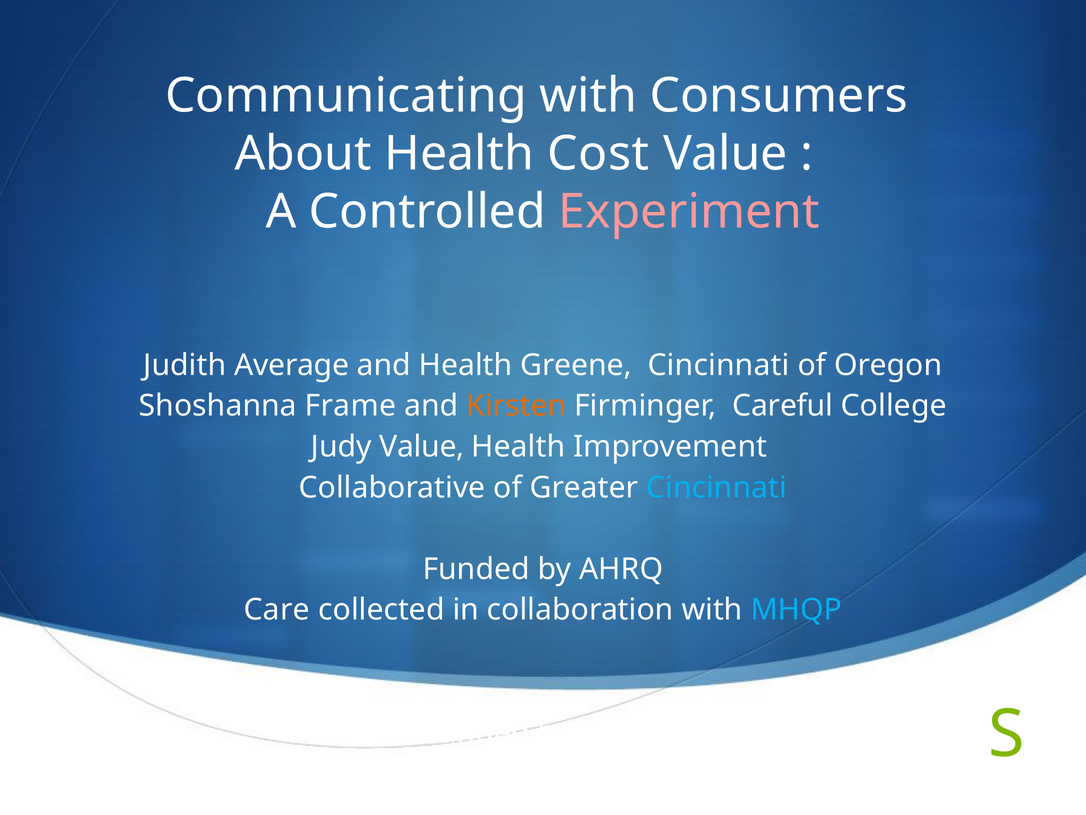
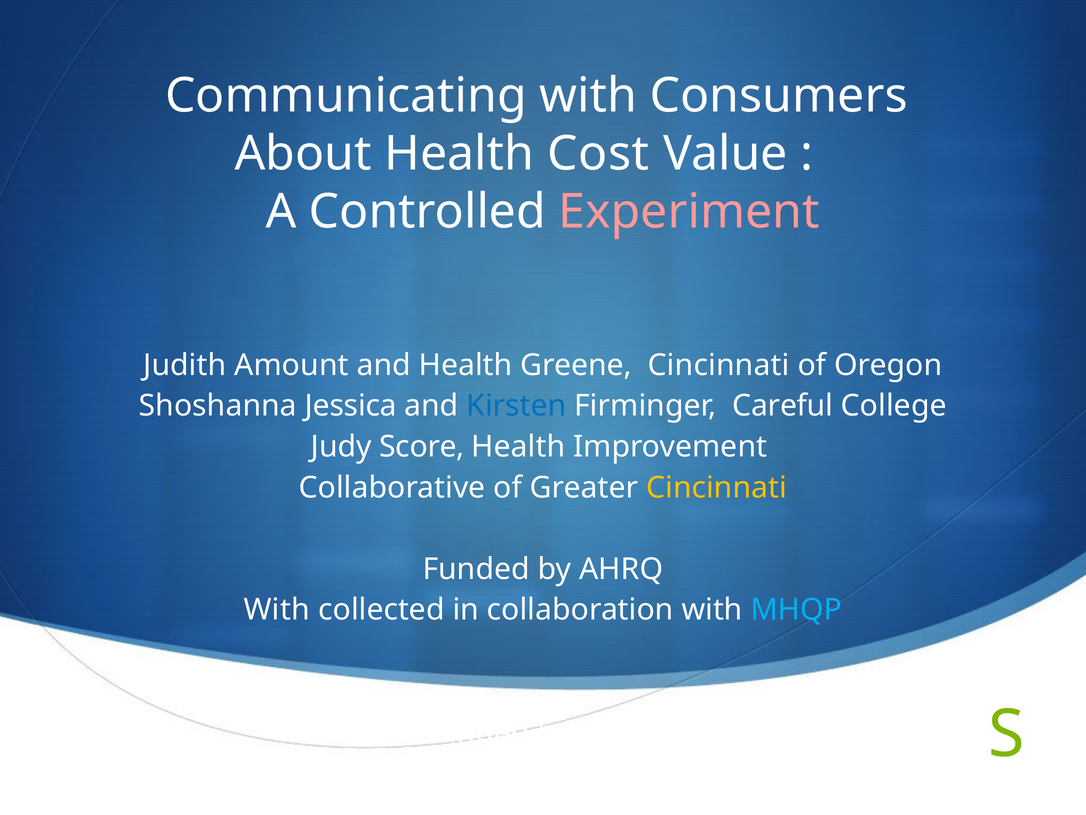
Average: Average -> Amount
Frame: Frame -> Jessica
Kirsten colour: orange -> blue
Judy Value: Value -> Score
Cincinnati at (717, 487) colour: light blue -> yellow
Care at (277, 609): Care -> With
